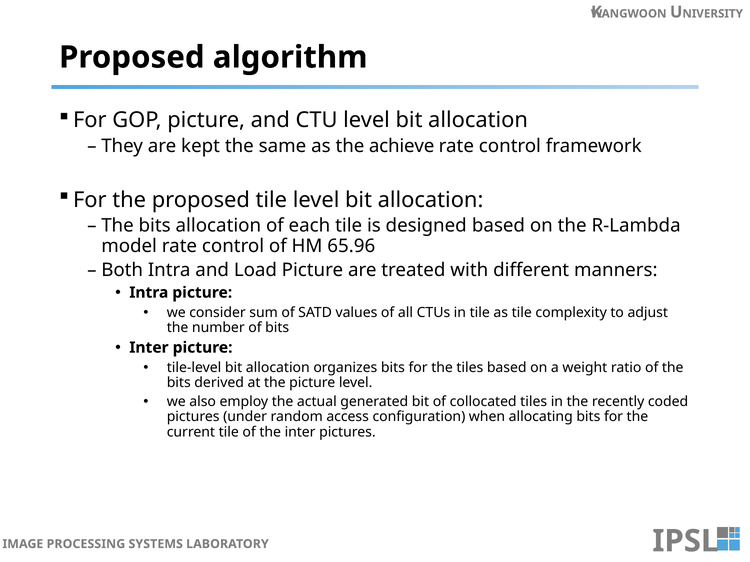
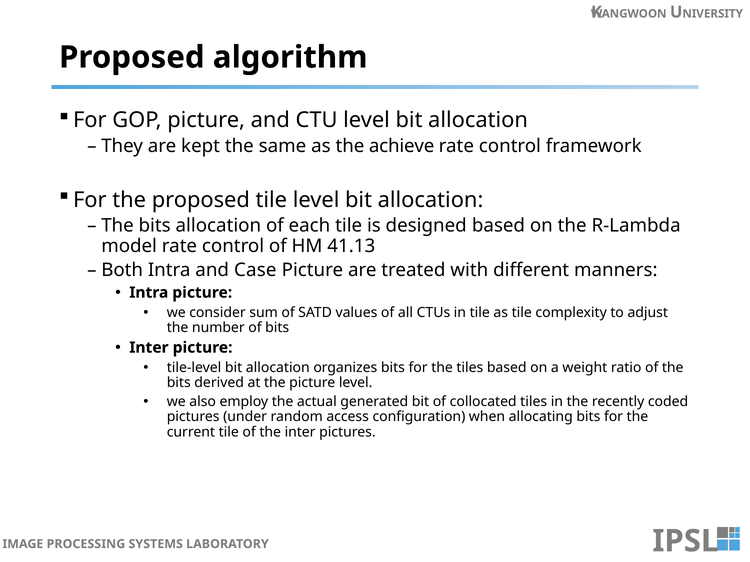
65.96: 65.96 -> 41.13
Load: Load -> Case
